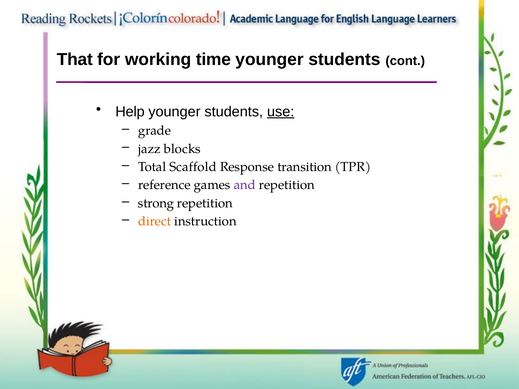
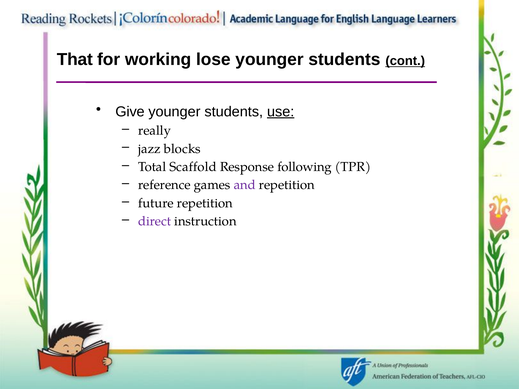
time: time -> lose
cont underline: none -> present
Help: Help -> Give
grade: grade -> really
transition: transition -> following
strong: strong -> future
direct colour: orange -> purple
